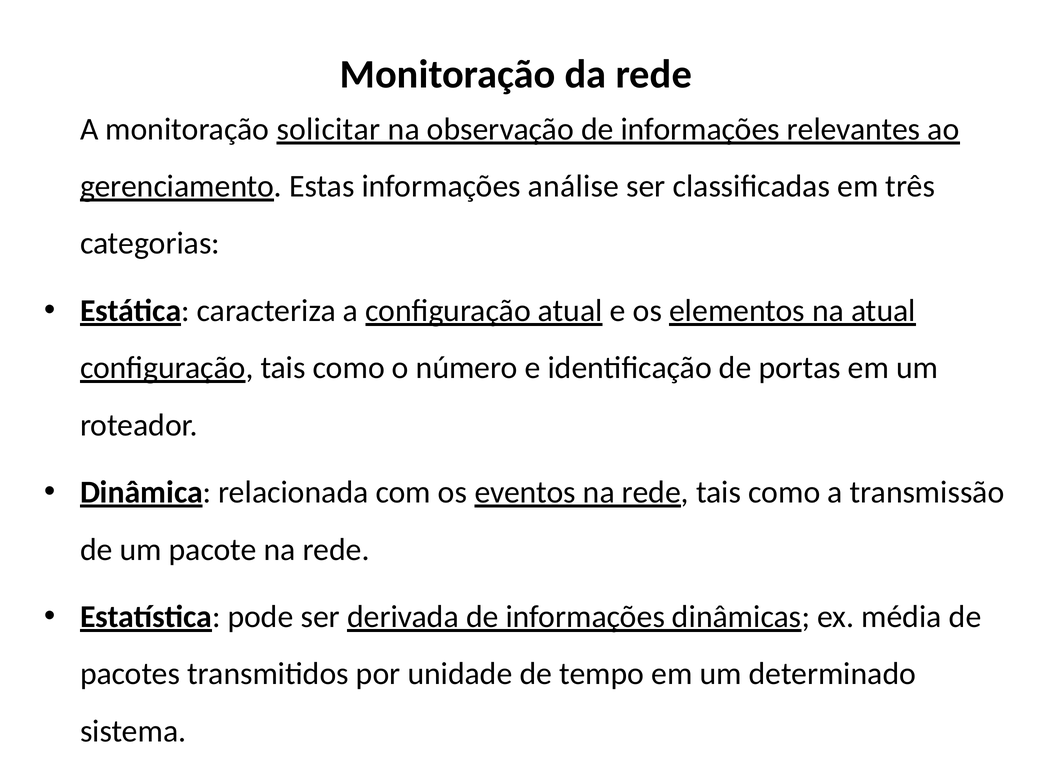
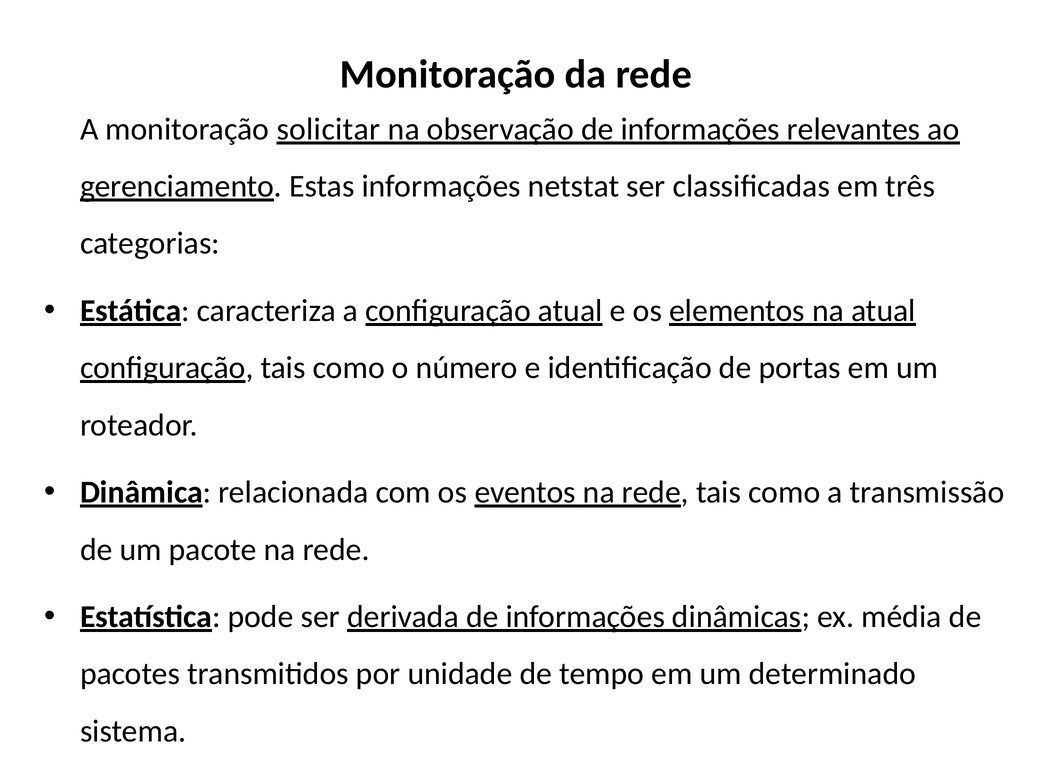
análise: análise -> netstat
